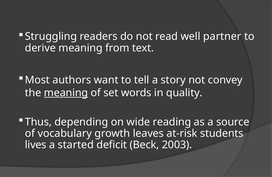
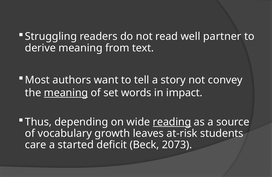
quality: quality -> impact
reading underline: none -> present
lives: lives -> care
2003: 2003 -> 2073
